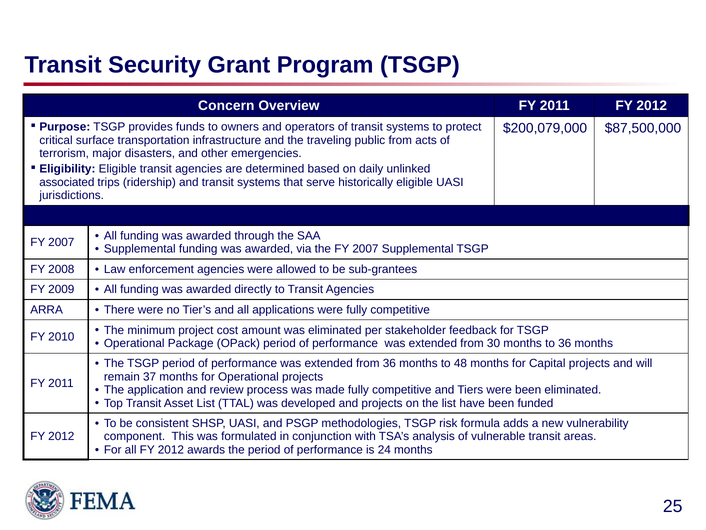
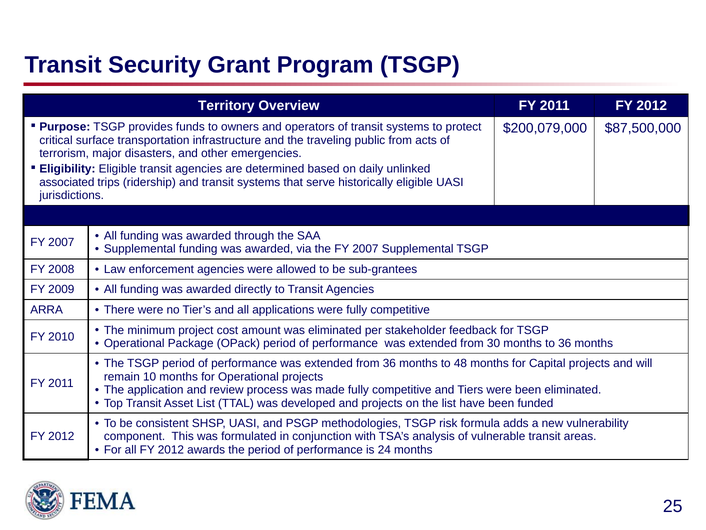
Concern: Concern -> Territory
37: 37 -> 10
